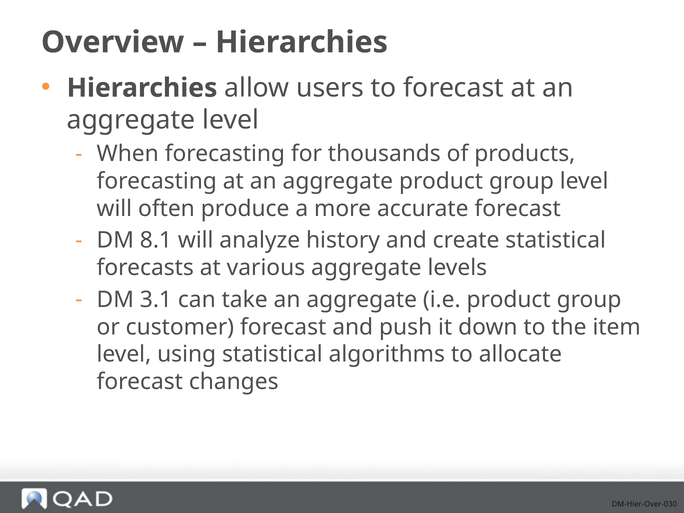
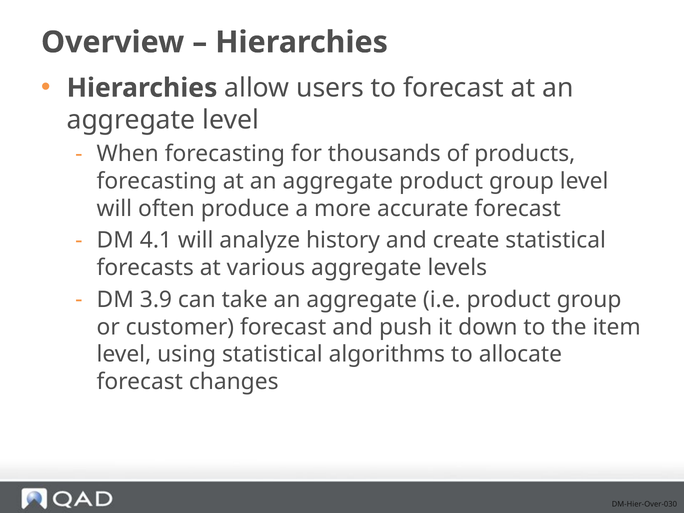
8.1: 8.1 -> 4.1
3.1: 3.1 -> 3.9
